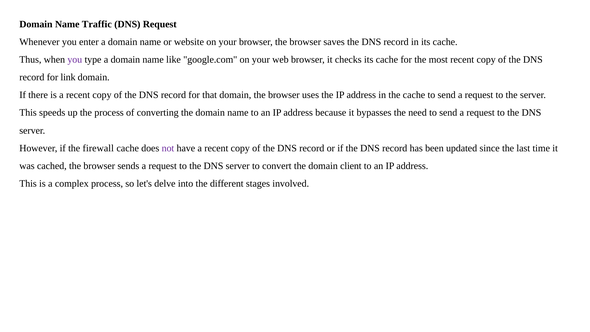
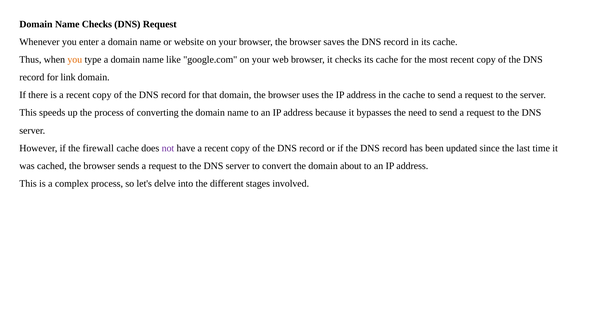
Name Traffic: Traffic -> Checks
you at (75, 60) colour: purple -> orange
client: client -> about
